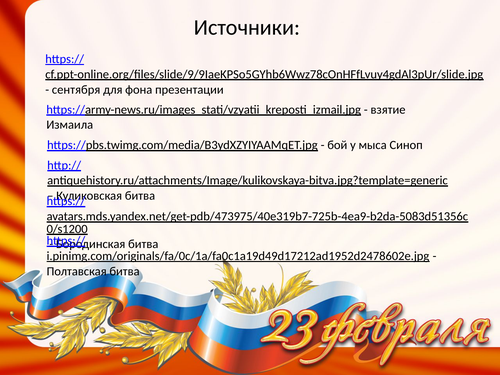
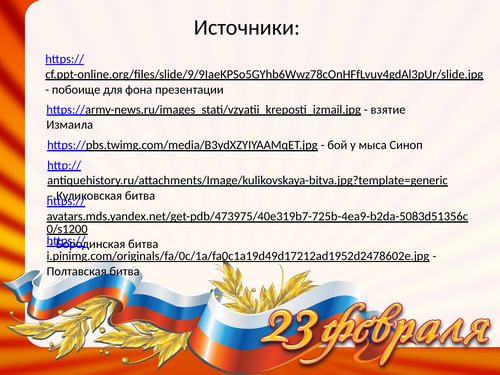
сентября: сентября -> побоище
